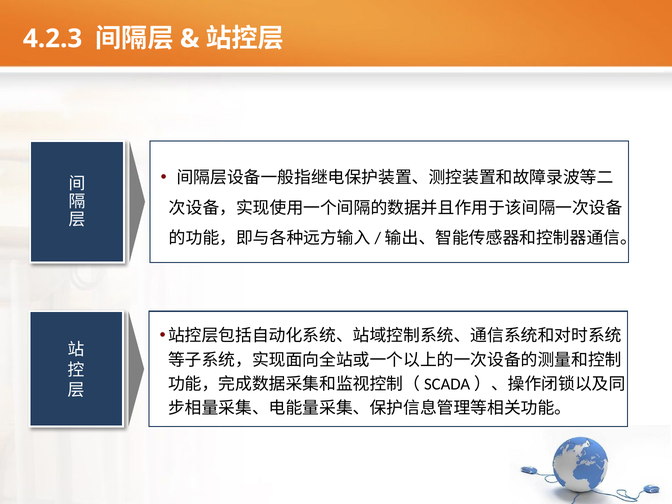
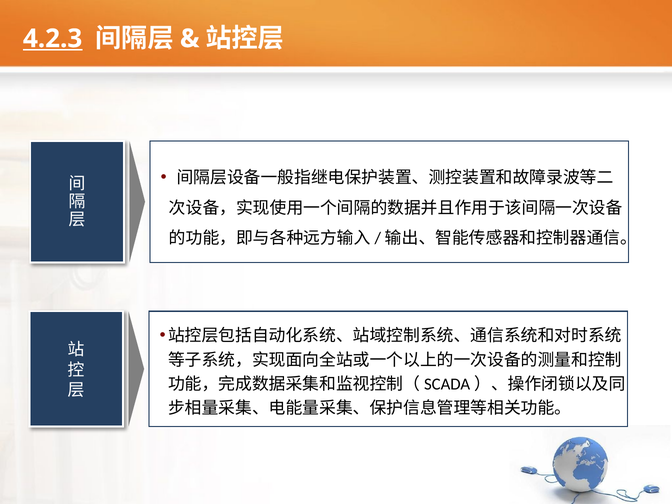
4.2.3 underline: none -> present
